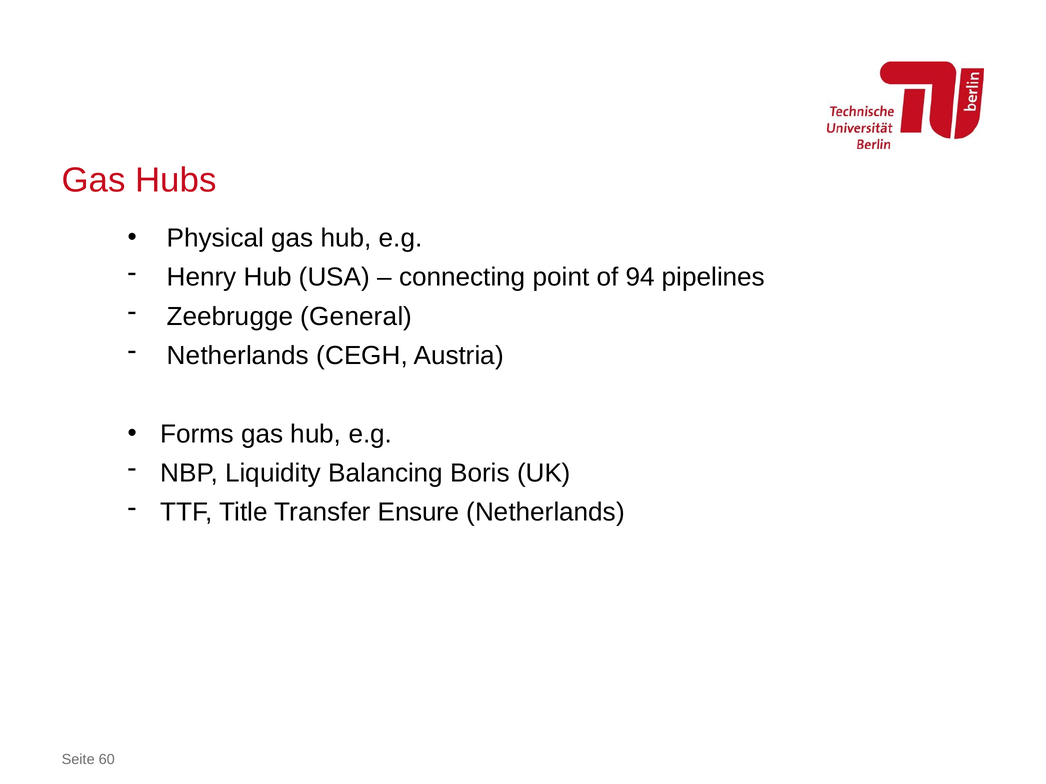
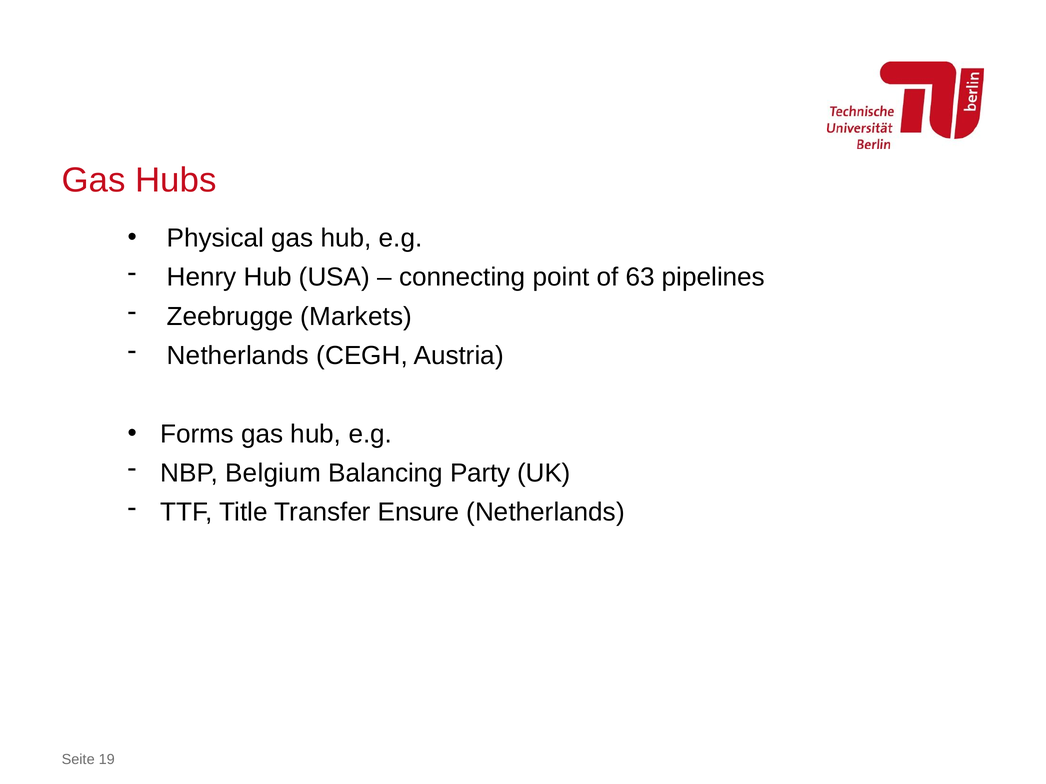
94: 94 -> 63
General: General -> Markets
Liquidity: Liquidity -> Belgium
Boris: Boris -> Party
60: 60 -> 19
